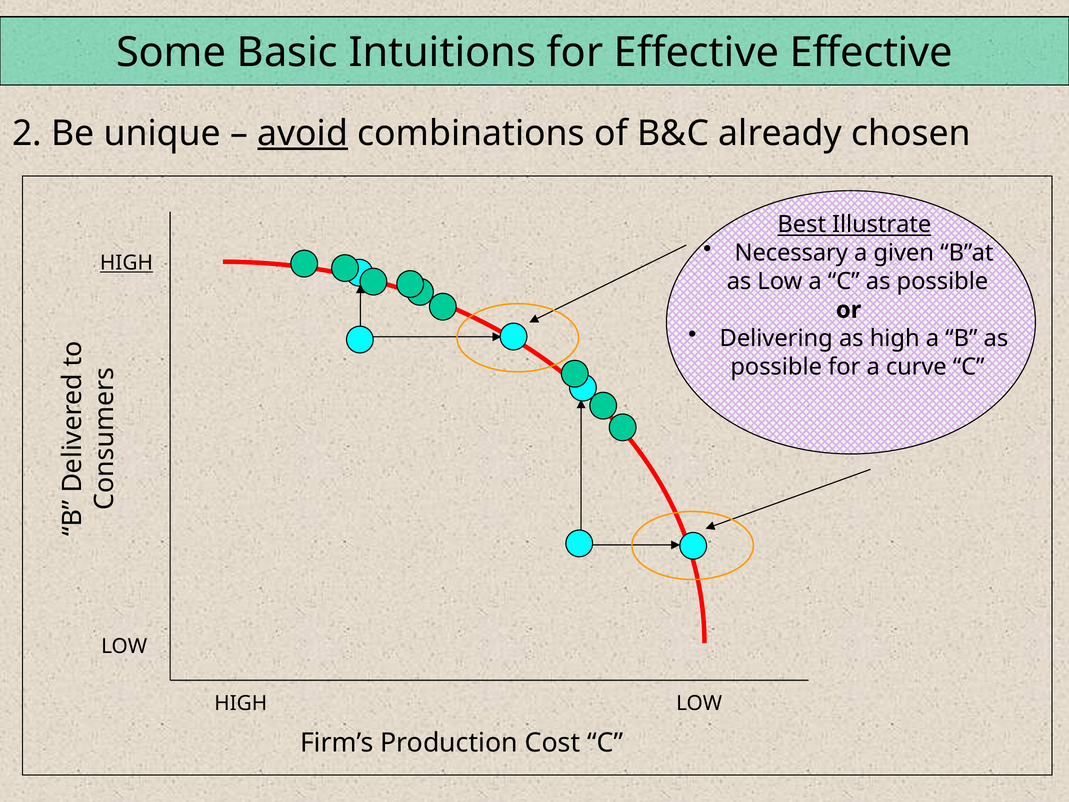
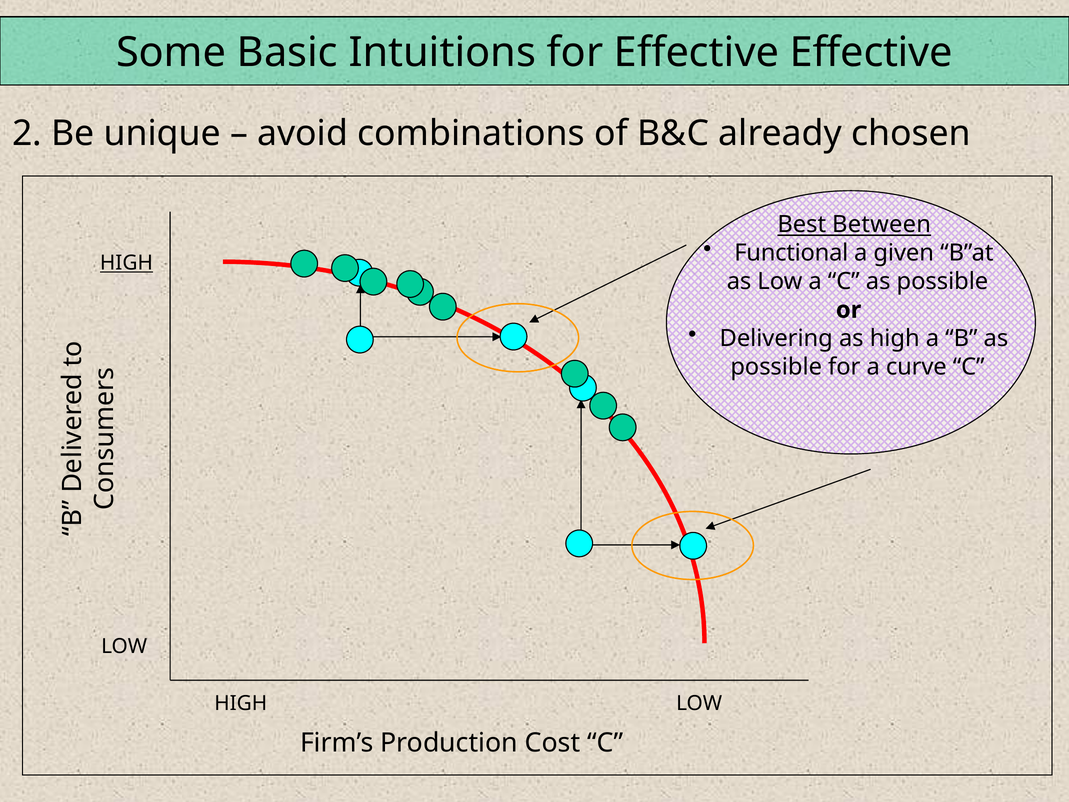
avoid underline: present -> none
Illustrate: Illustrate -> Between
Necessary: Necessary -> Functional
